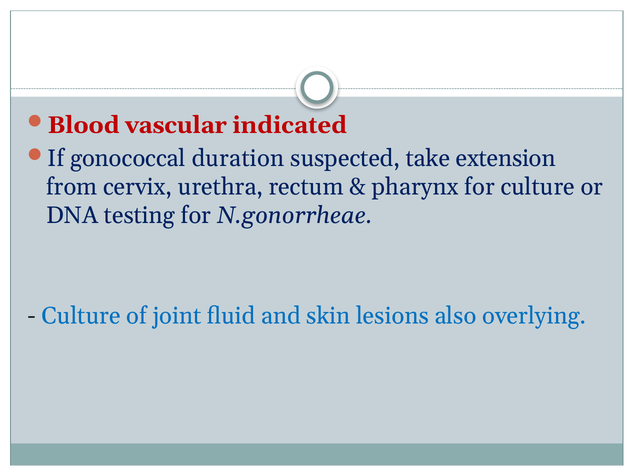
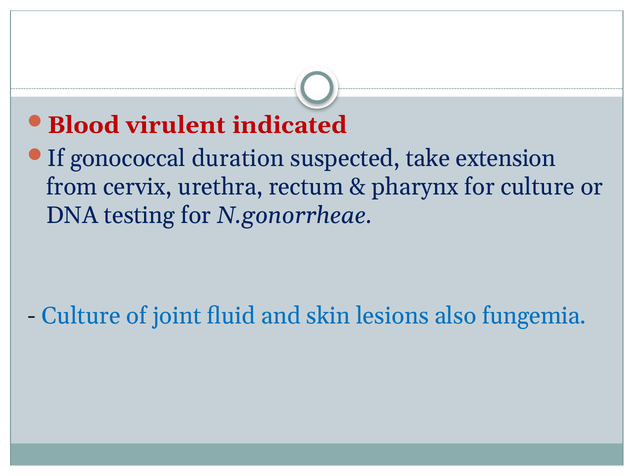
vascular: vascular -> virulent
overlying: overlying -> fungemia
